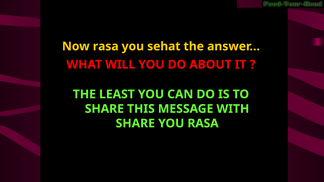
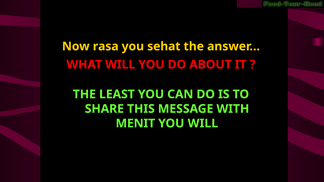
SHARE at (135, 124): SHARE -> MENIT
YOU RASA: RASA -> WILL
